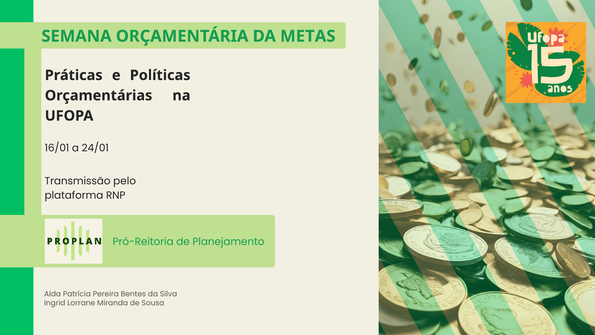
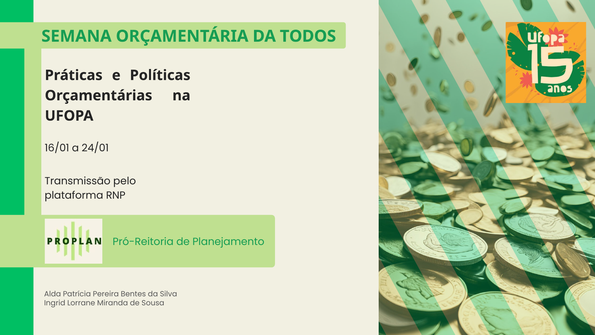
METAS: METAS -> TODOS
